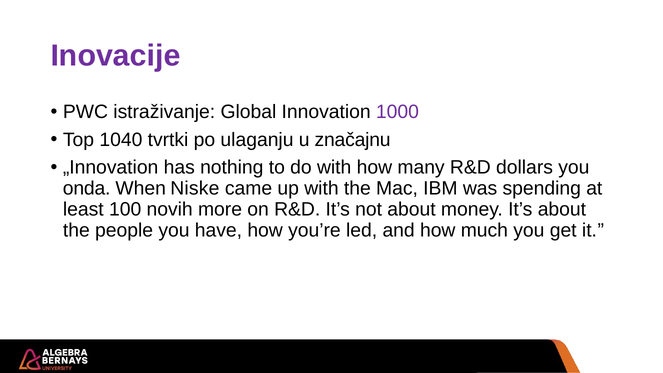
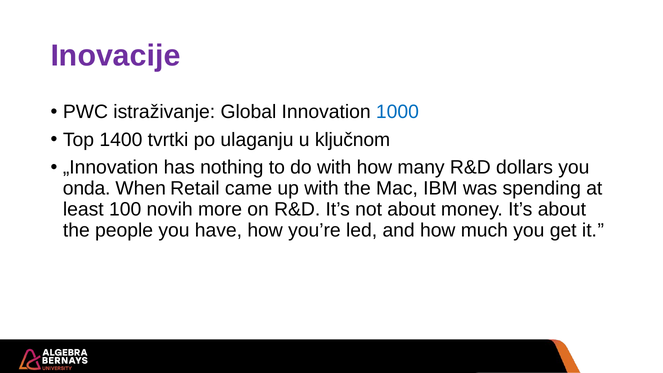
1000 colour: purple -> blue
1040: 1040 -> 1400
značajnu: značajnu -> ključnom
Niske: Niske -> Retail
